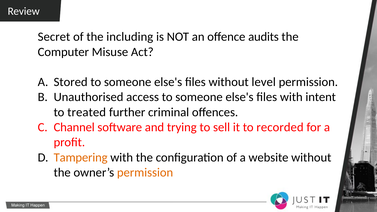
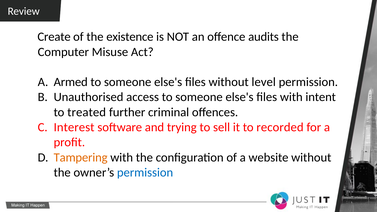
Secret: Secret -> Create
including: including -> existence
Stored: Stored -> Armed
Channel: Channel -> Interest
permission at (145, 173) colour: orange -> blue
